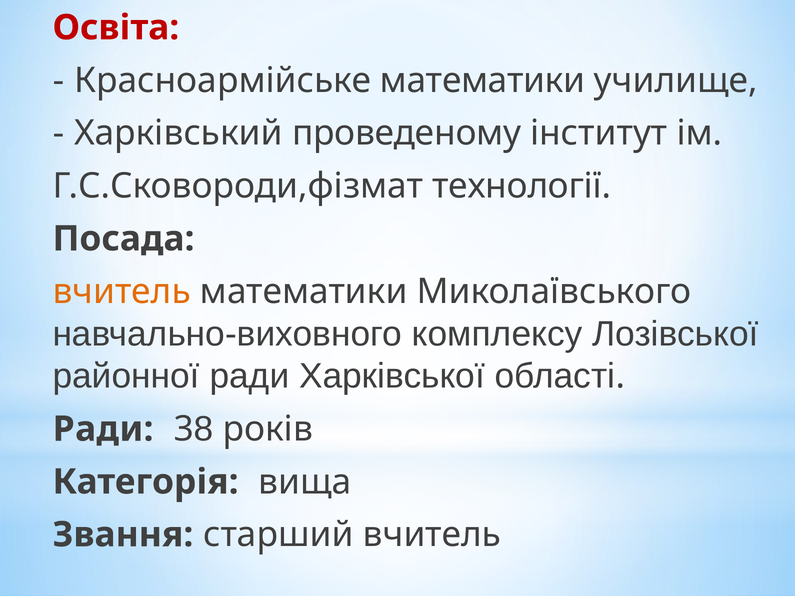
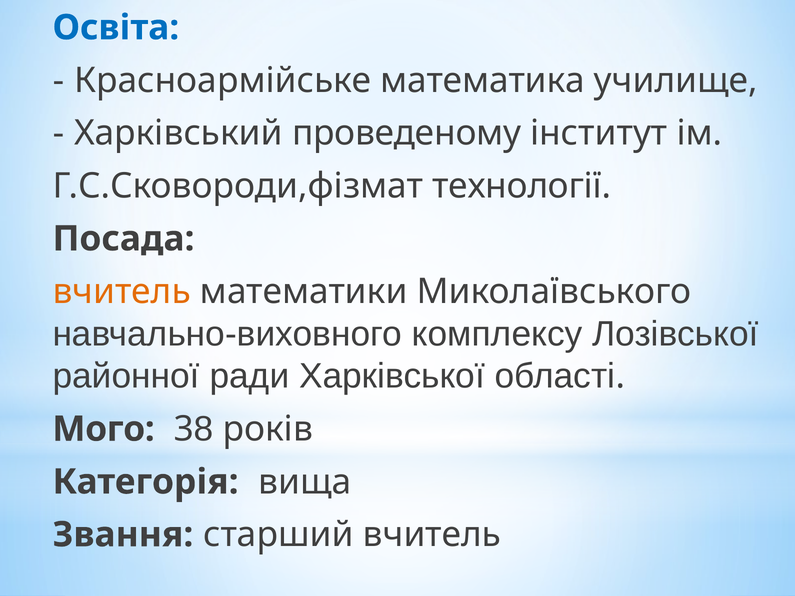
Освіта colour: red -> blue
Красноармійське математики: математики -> математика
Ради at (103, 429): Ради -> Мого
